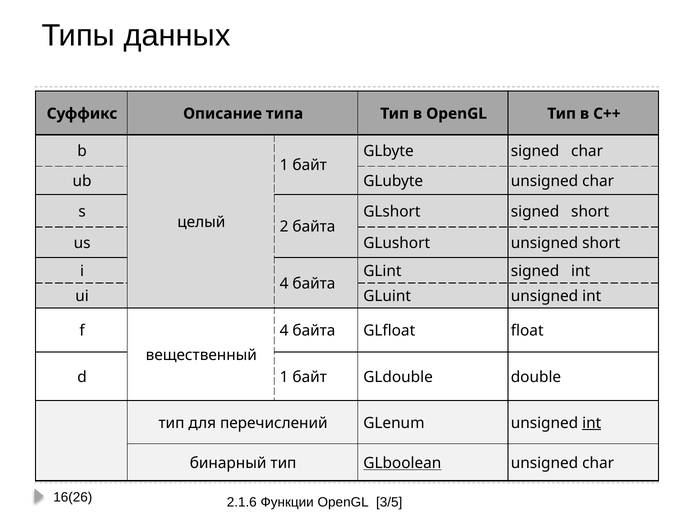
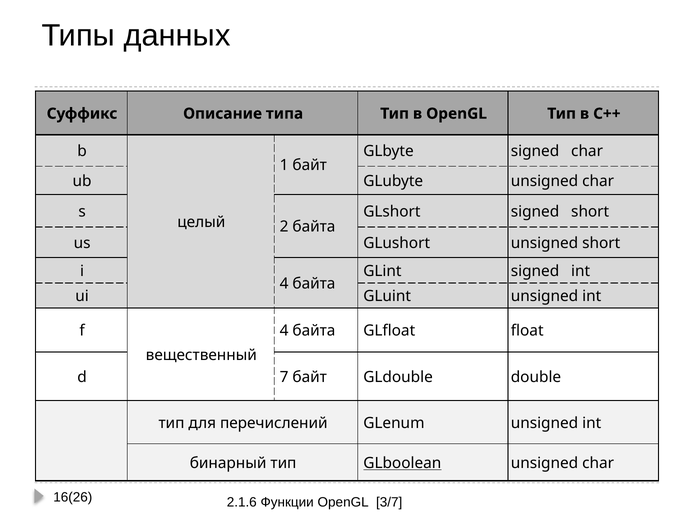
d 1: 1 -> 7
int at (592, 423) underline: present -> none
3/5: 3/5 -> 3/7
